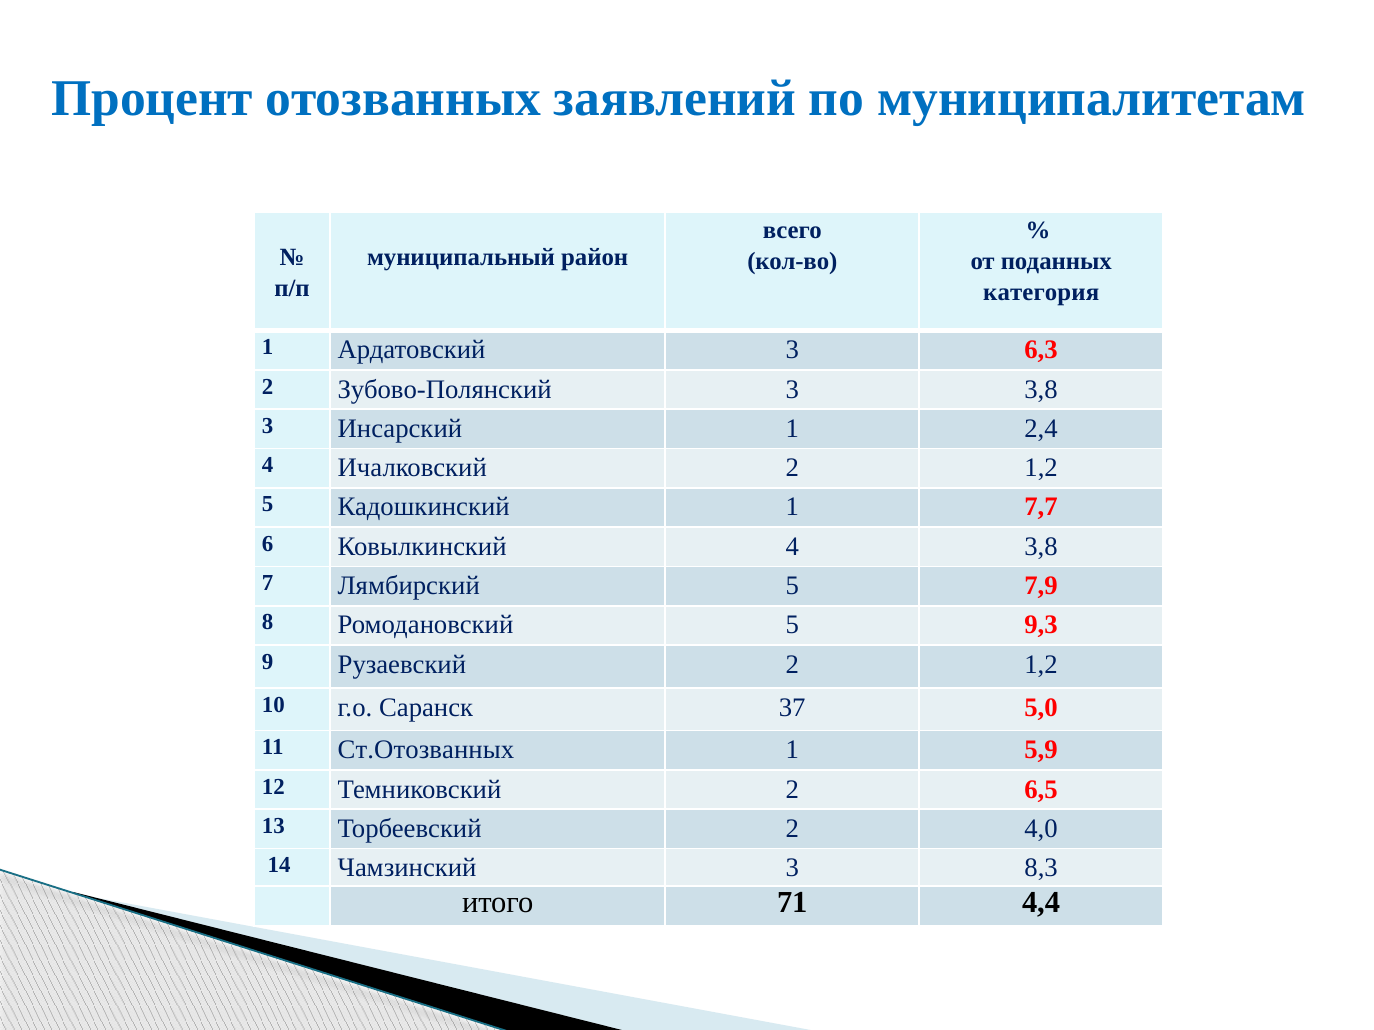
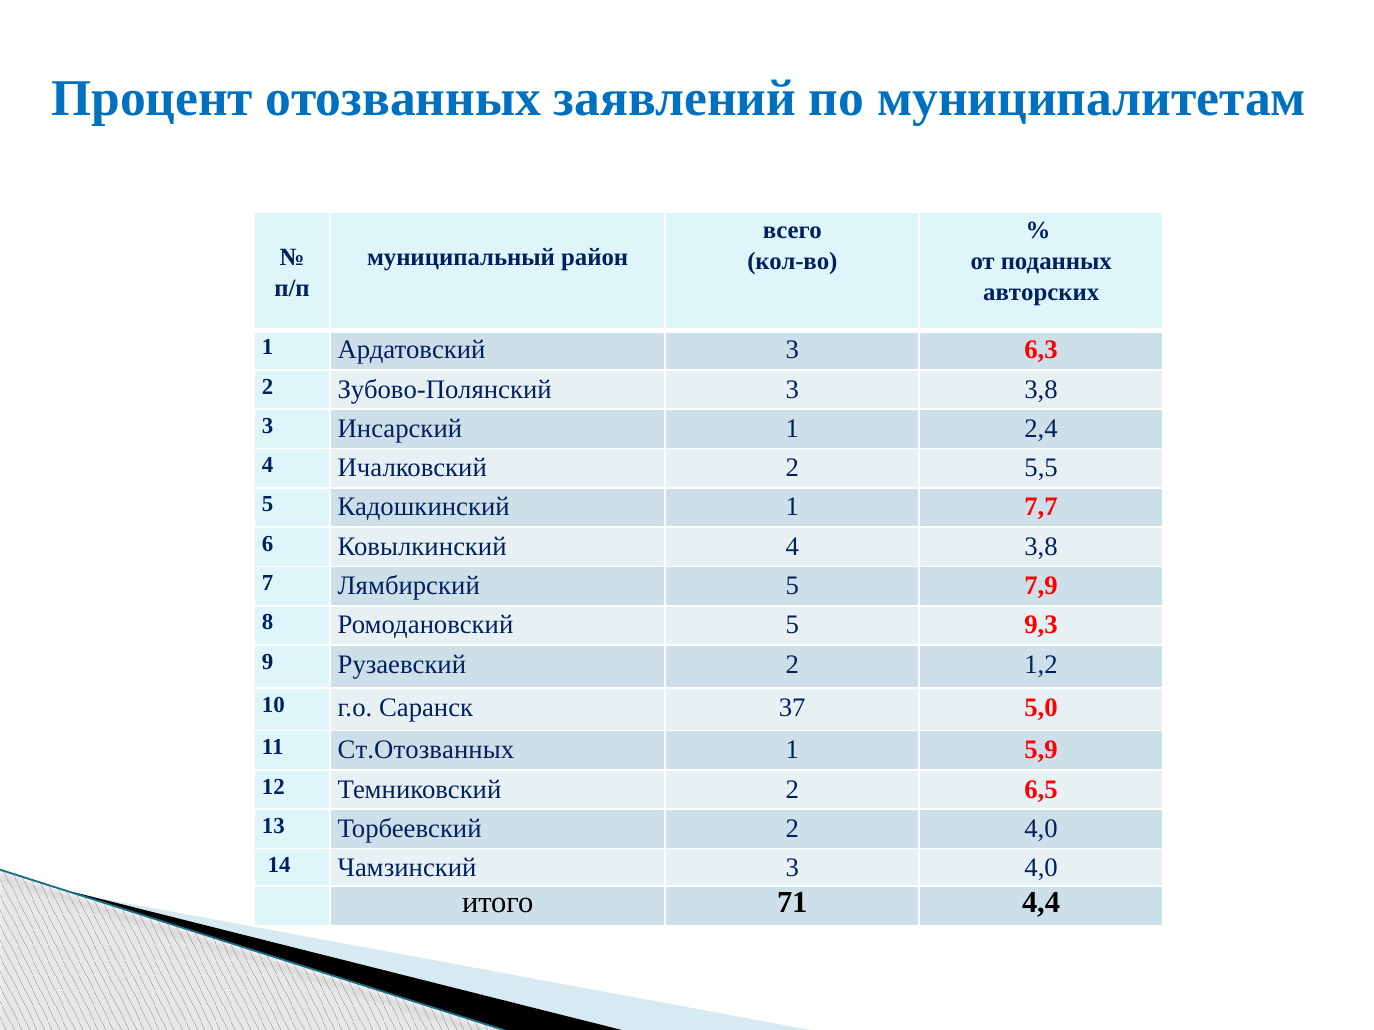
категория: категория -> авторских
Ичалковский 2 1,2: 1,2 -> 5,5
3 8,3: 8,3 -> 4,0
